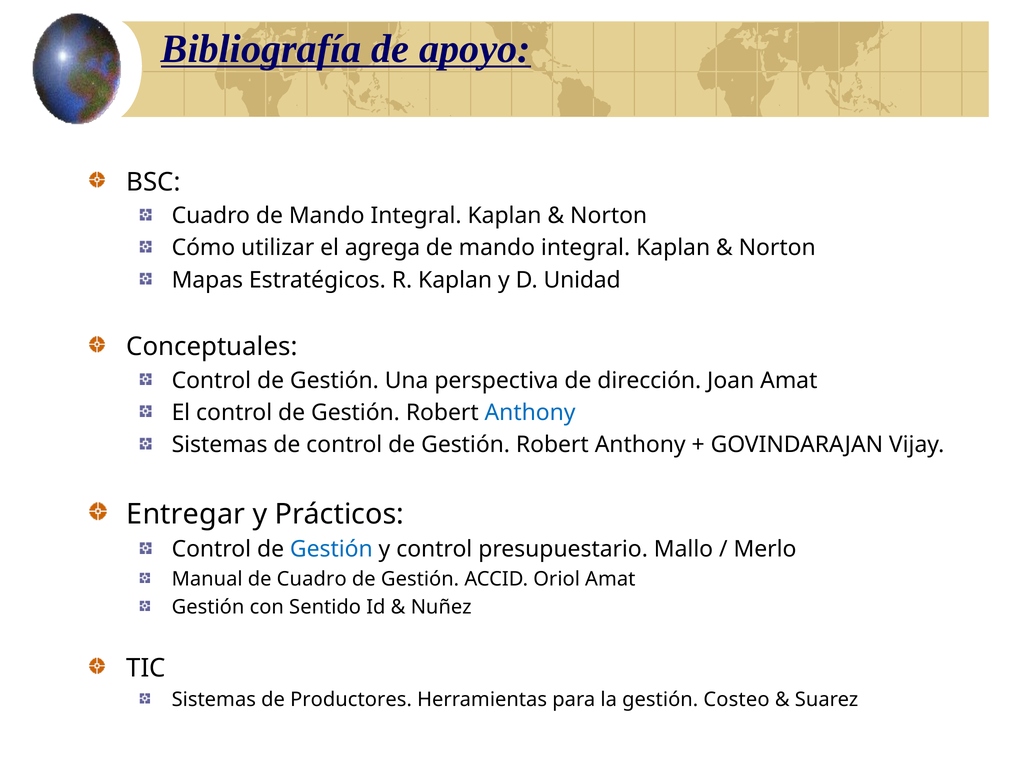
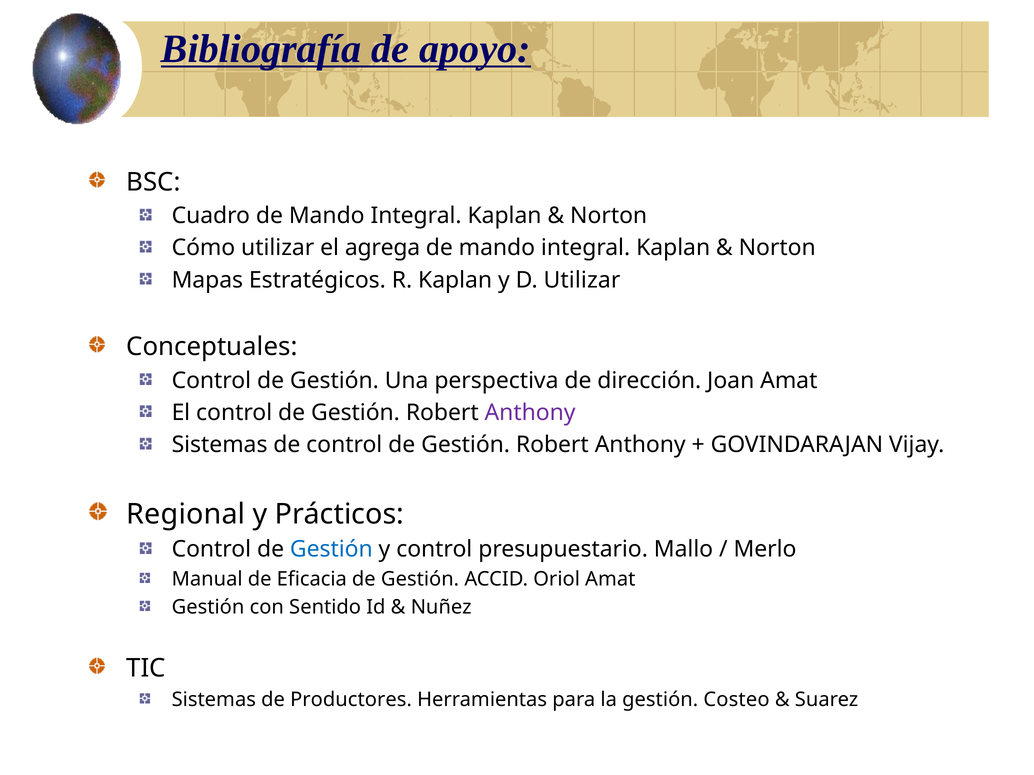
D Unidad: Unidad -> Utilizar
Anthony at (530, 413) colour: blue -> purple
Entregar: Entregar -> Regional
de Cuadro: Cuadro -> Eficacia
